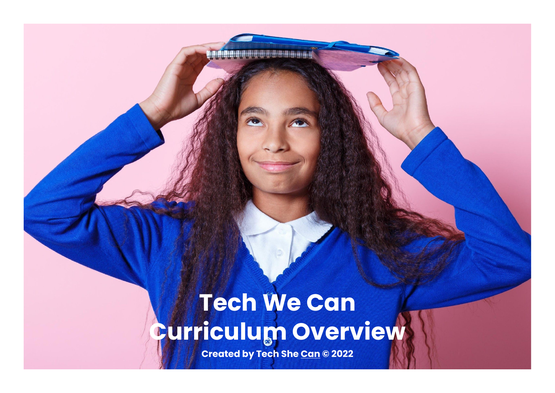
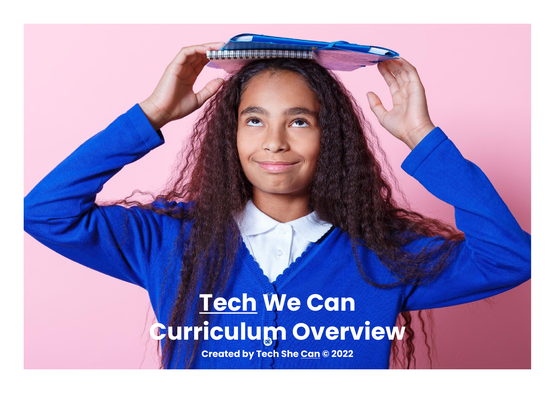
Tech at (228, 303) underline: none -> present
